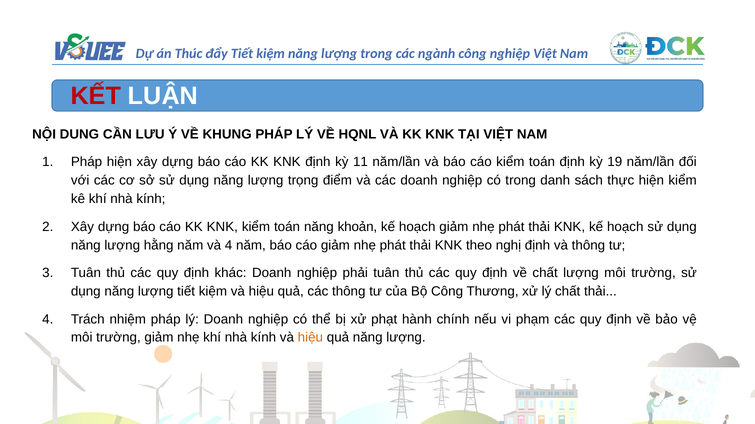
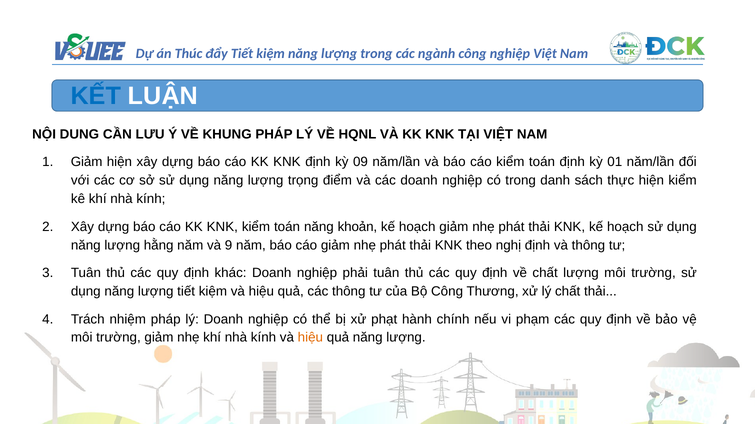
KẾT colour: red -> blue
Pháp at (87, 162): Pháp -> Giảm
11: 11 -> 09
19: 19 -> 01
và 4: 4 -> 9
